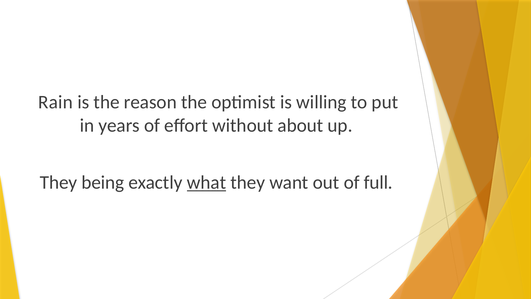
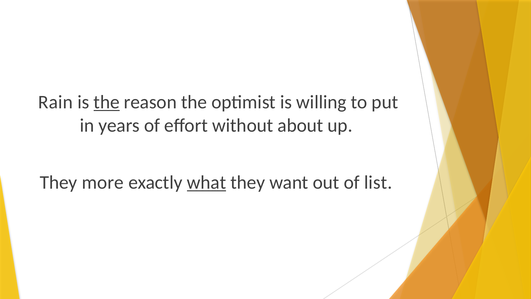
the at (107, 102) underline: none -> present
being: being -> more
full: full -> list
